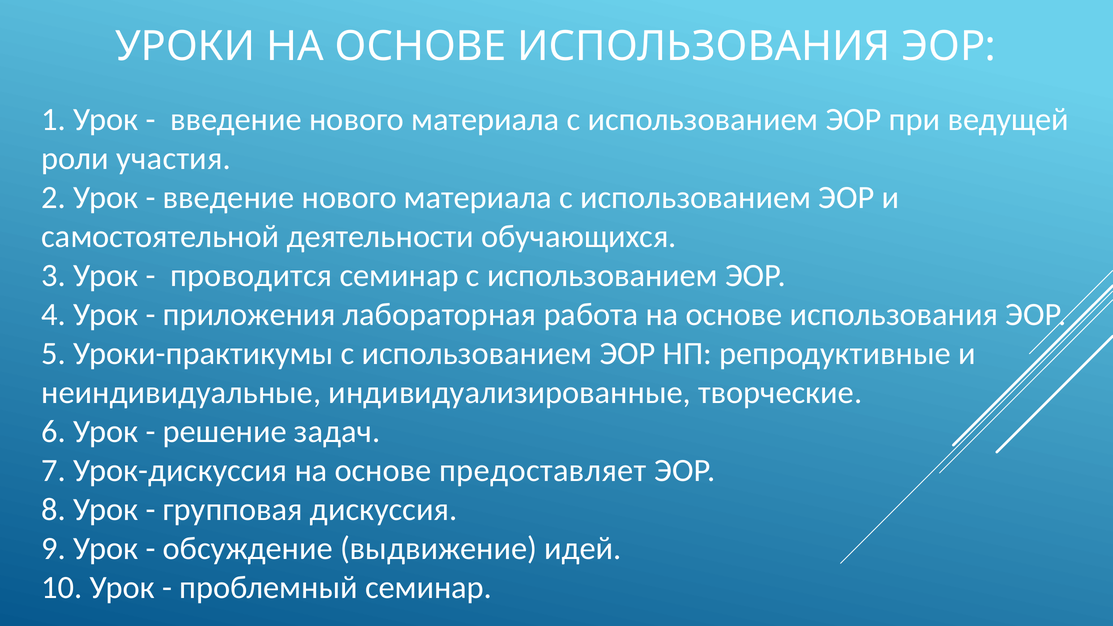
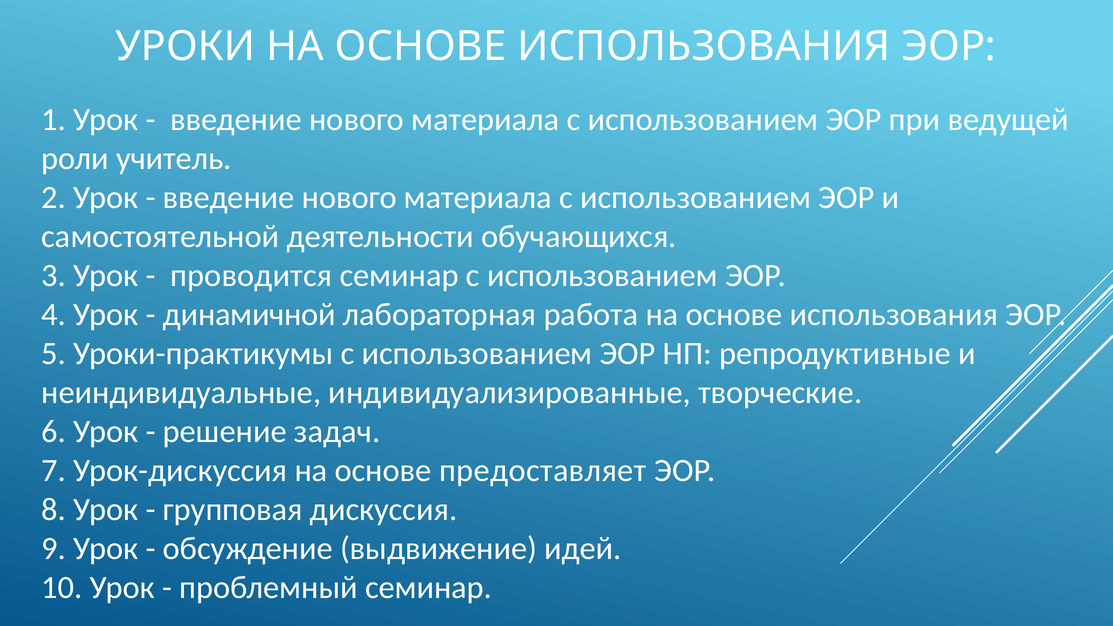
участия: участия -> учитель
приложения: приложения -> динамичной
